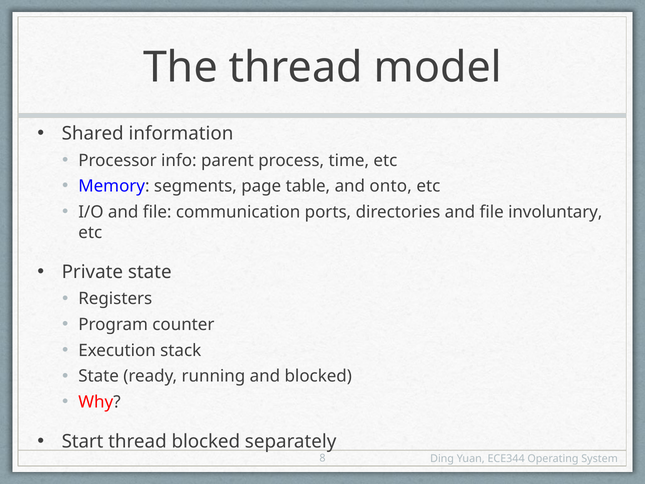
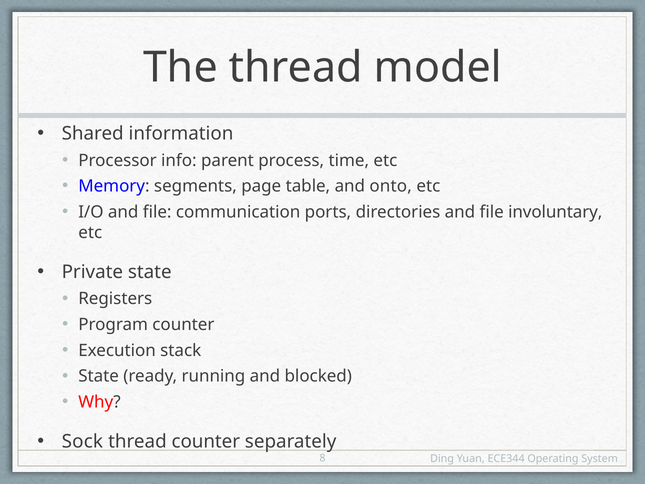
Start: Start -> Sock
thread blocked: blocked -> counter
